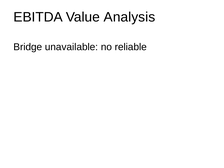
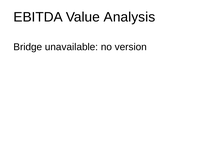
reliable: reliable -> version
